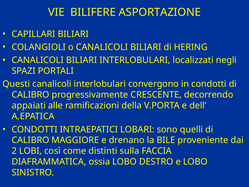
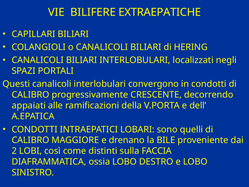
ASPORTAZIONE: ASPORTAZIONE -> EXTRAEPATICHE
